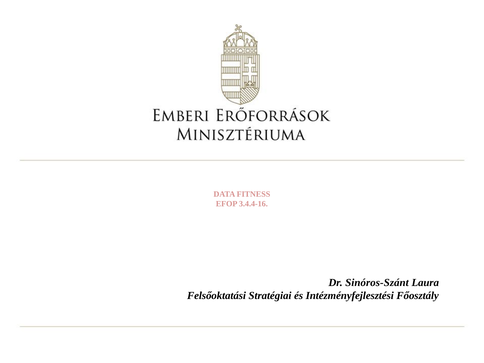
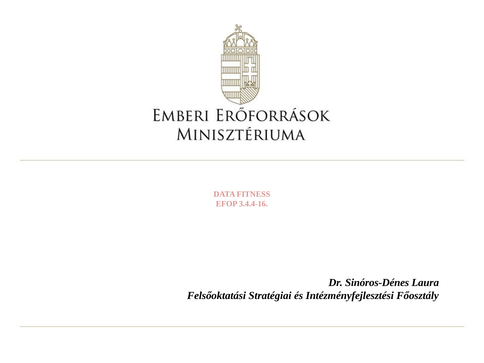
Sinóros-Szánt: Sinóros-Szánt -> Sinóros-Dénes
